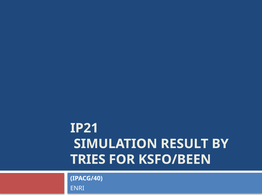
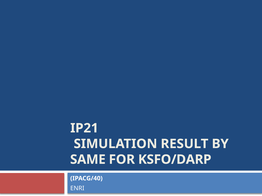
TRIES: TRIES -> SAME
KSFO/BEEN: KSFO/BEEN -> KSFO/DARP
